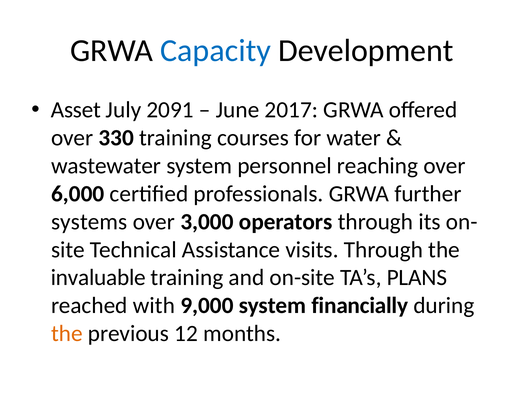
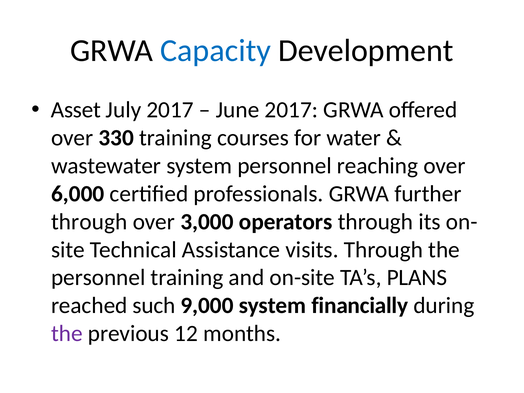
July 2091: 2091 -> 2017
systems at (89, 222): systems -> through
invaluable at (98, 278): invaluable -> personnel
with: with -> such
the at (67, 334) colour: orange -> purple
